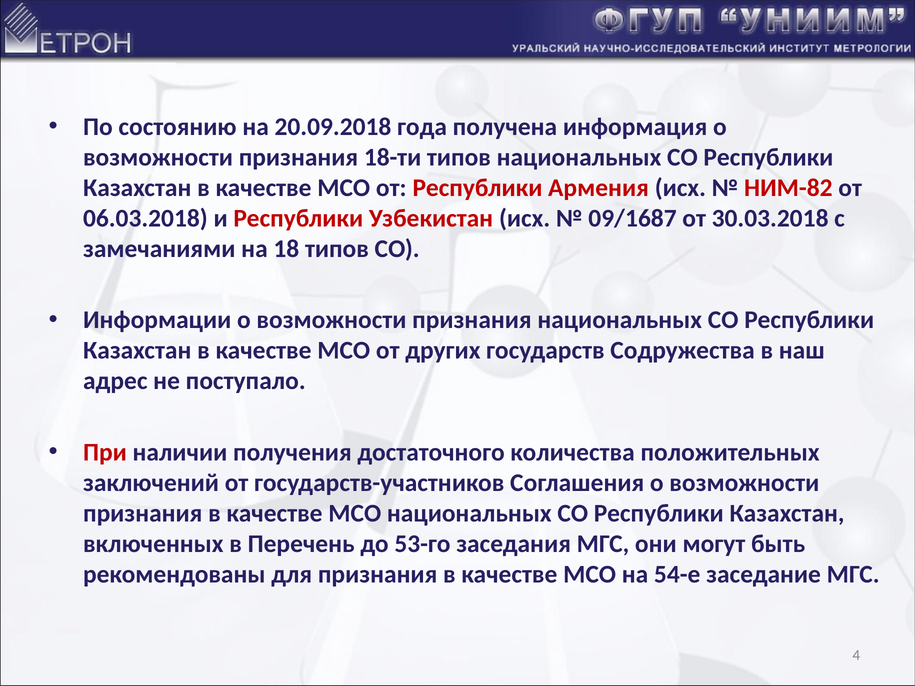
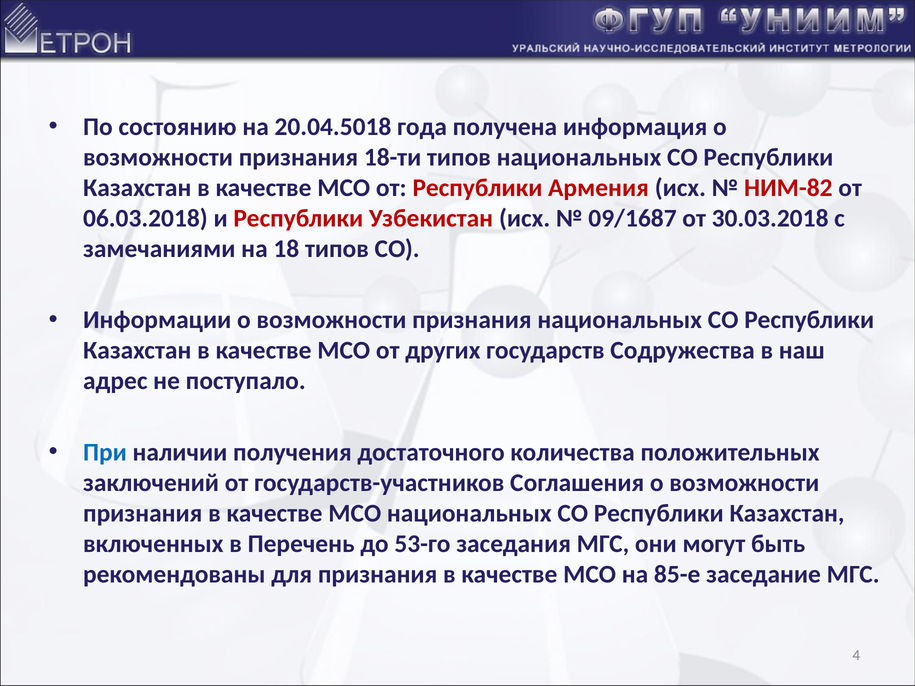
20.09.2018: 20.09.2018 -> 20.04.5018
При colour: red -> blue
54-е: 54-е -> 85-е
